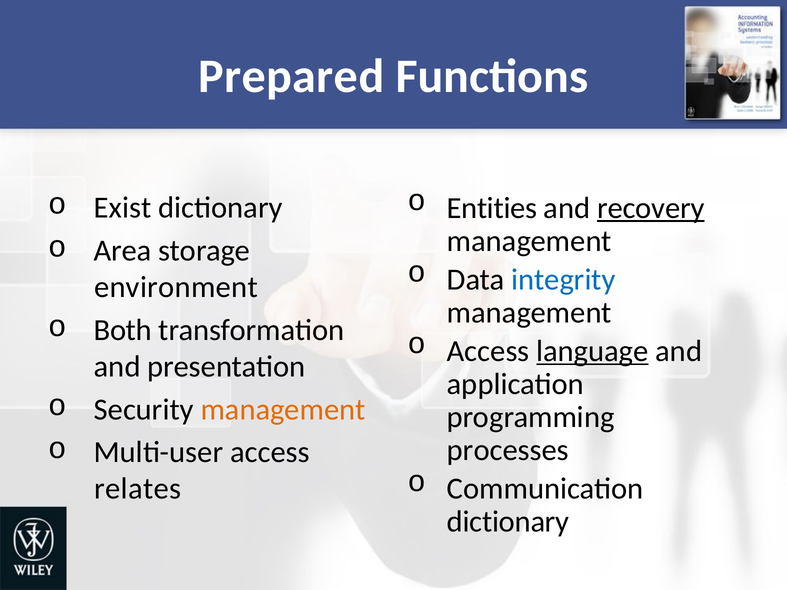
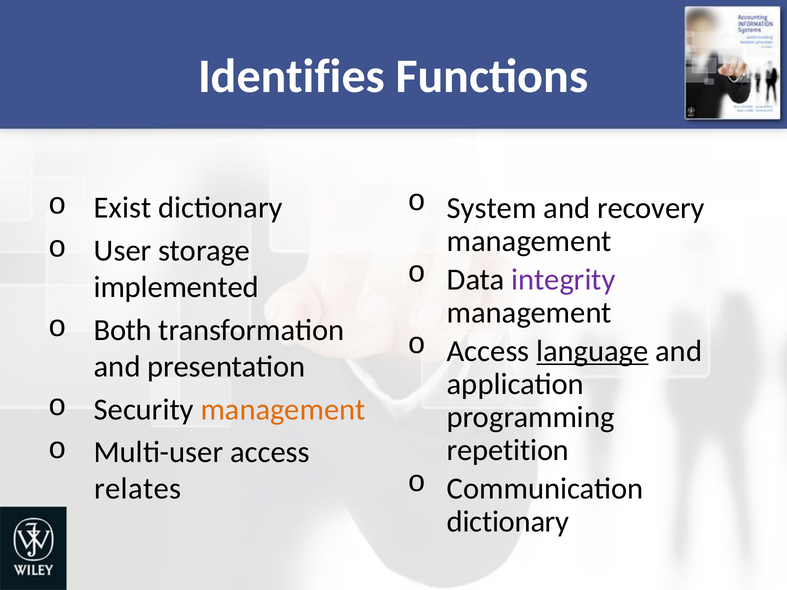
Prepared: Prepared -> Identifies
Entities: Entities -> System
recovery underline: present -> none
Area: Area -> User
integrity colour: blue -> purple
environment: environment -> implemented
processes: processes -> repetition
